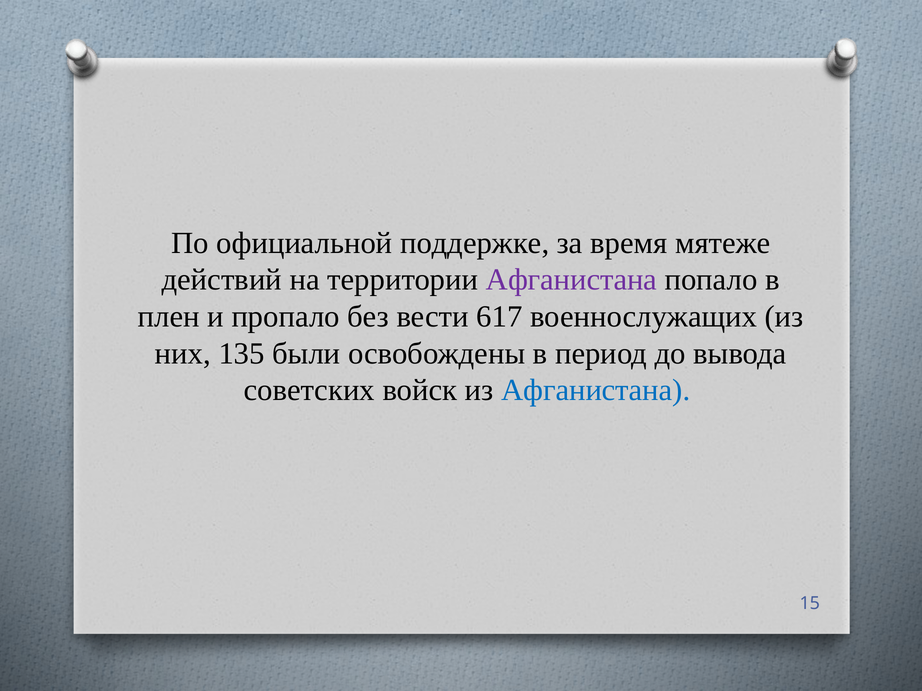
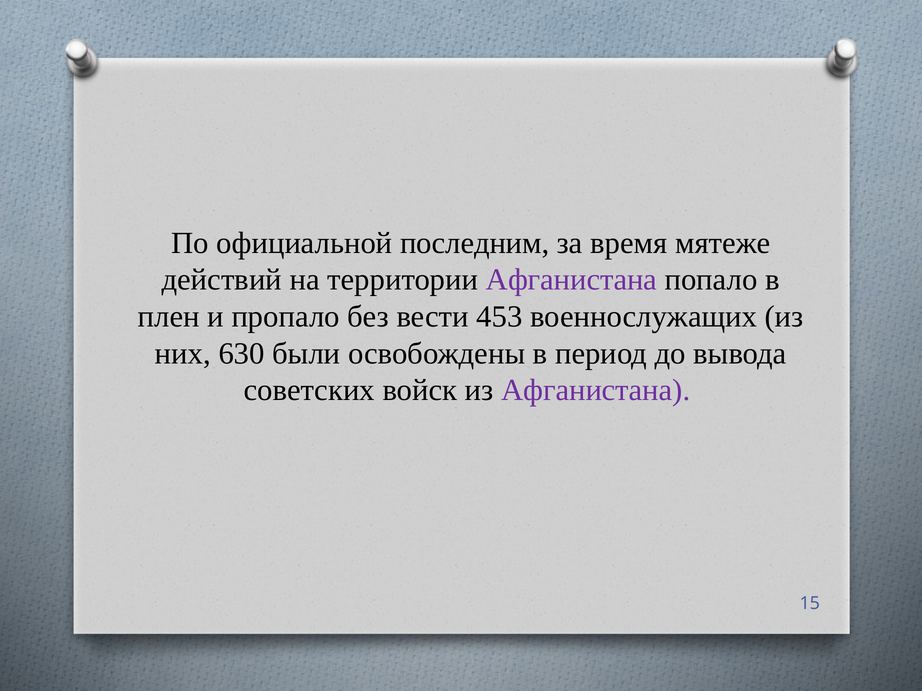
поддержке: поддержке -> последним
617: 617 -> 453
135: 135 -> 630
Афганистана at (596, 391) colour: blue -> purple
